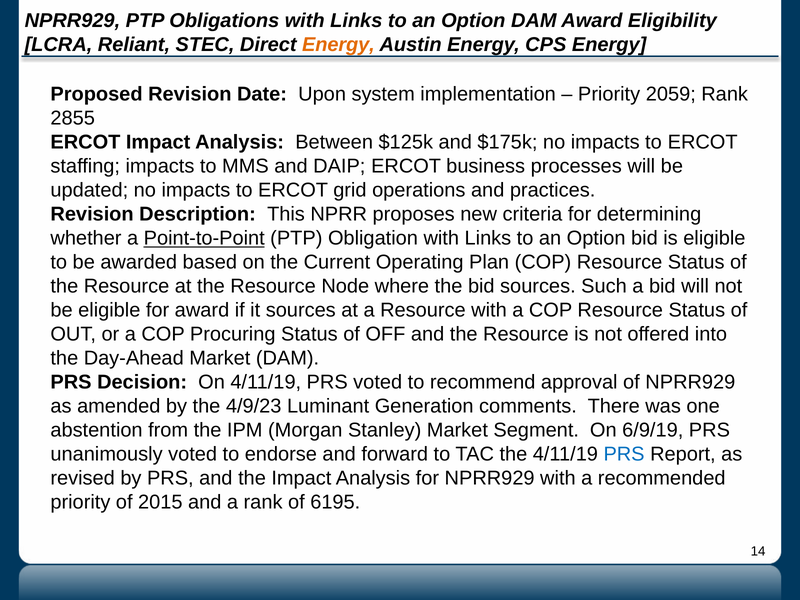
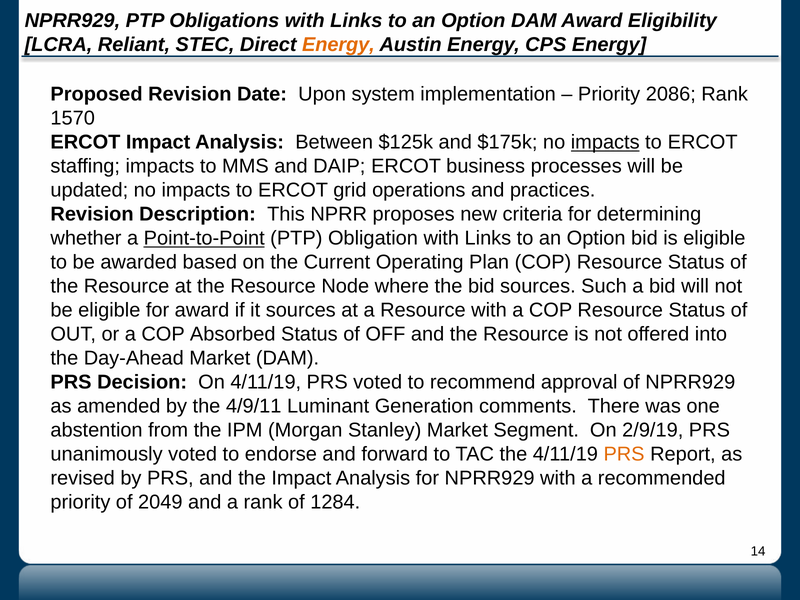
2059: 2059 -> 2086
2855: 2855 -> 1570
impacts at (605, 142) underline: none -> present
Procuring: Procuring -> Absorbed
4/9/23: 4/9/23 -> 4/9/11
6/9/19: 6/9/19 -> 2/9/19
PRS at (624, 454) colour: blue -> orange
2015: 2015 -> 2049
6195: 6195 -> 1284
